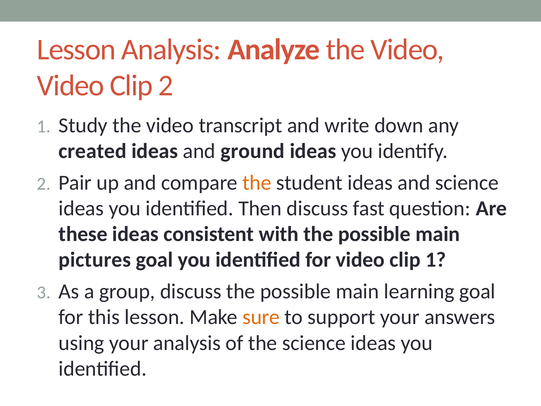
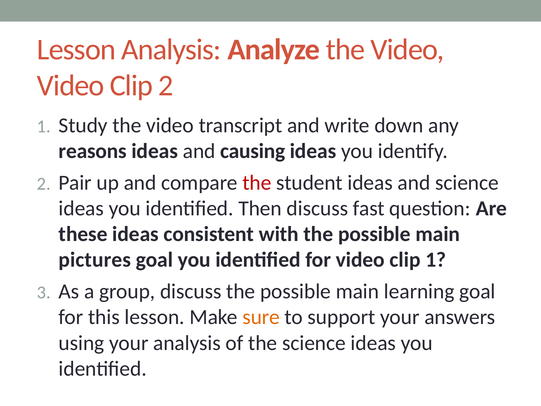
created: created -> reasons
ground: ground -> causing
the at (257, 183) colour: orange -> red
